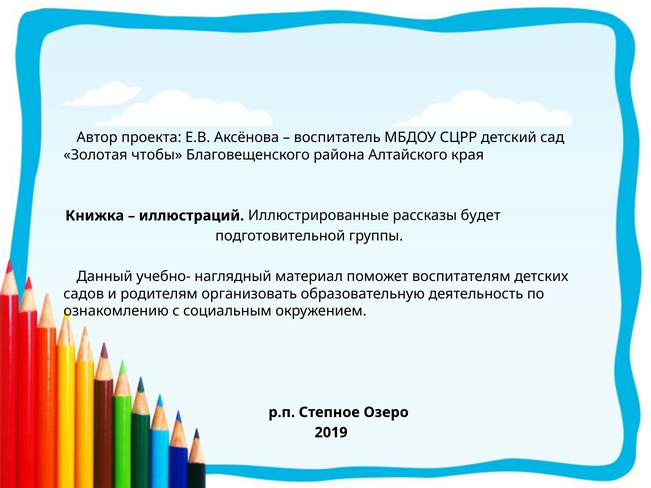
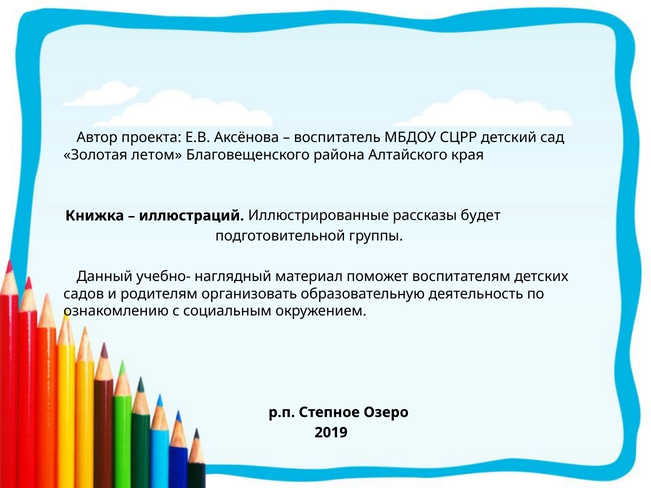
чтобы: чтобы -> летом
